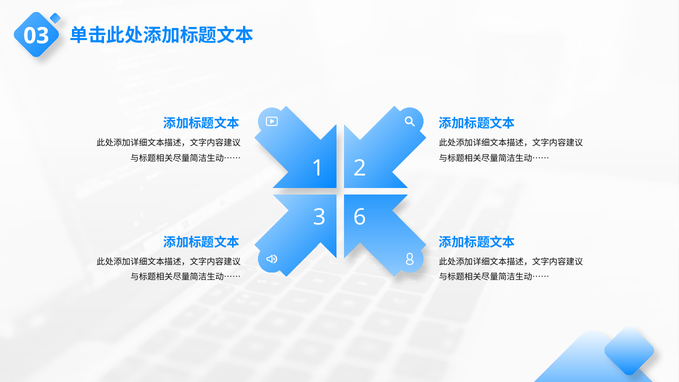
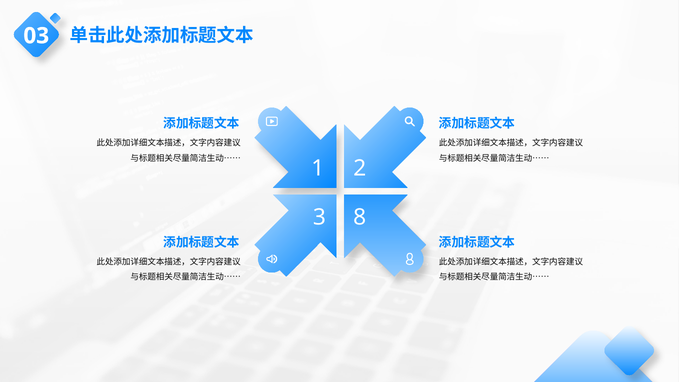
6: 6 -> 8
